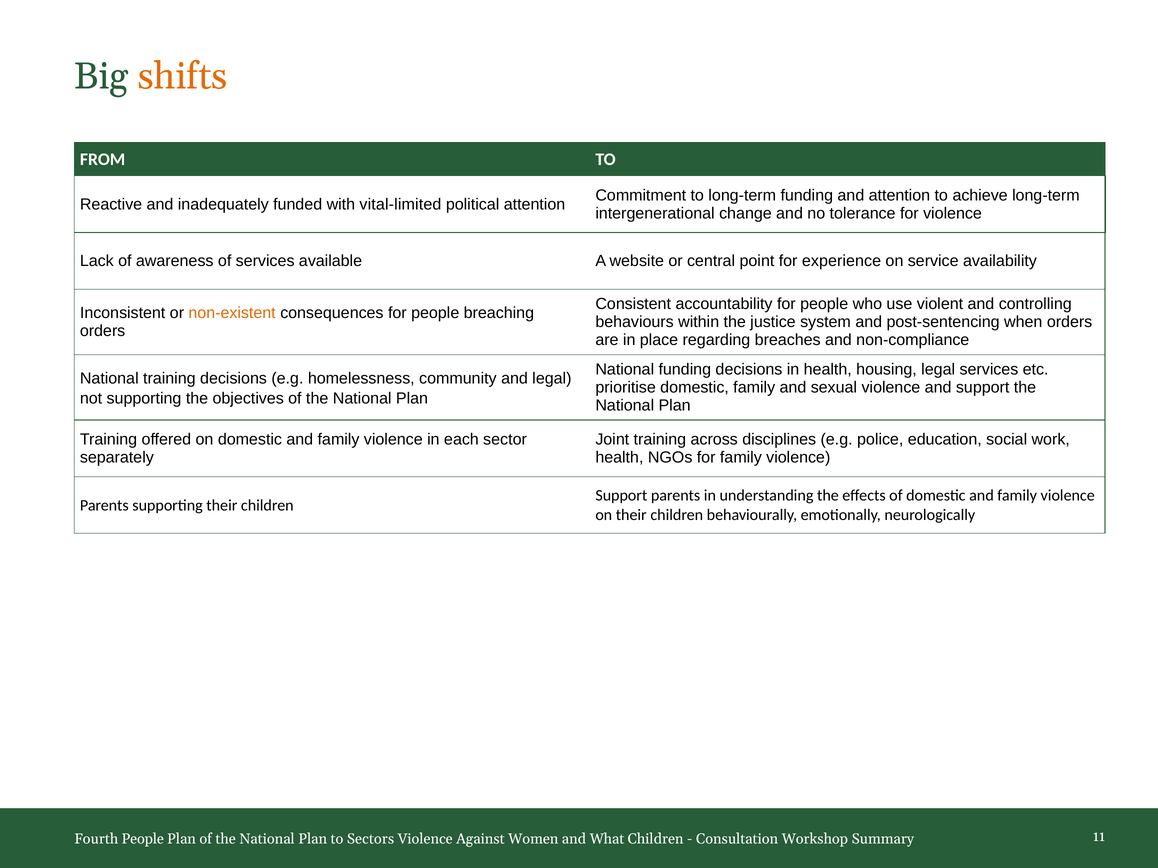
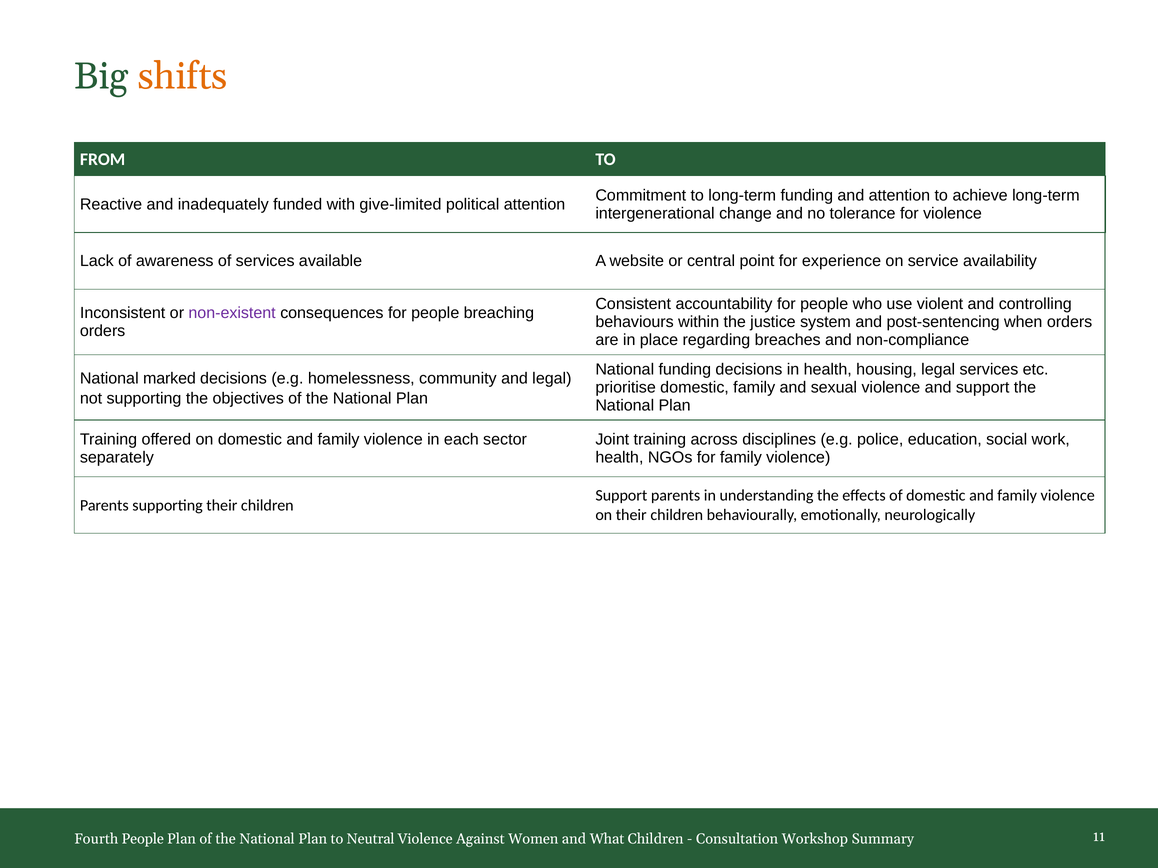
vital-limited: vital-limited -> give-limited
non-existent colour: orange -> purple
National training: training -> marked
Sectors: Sectors -> Neutral
